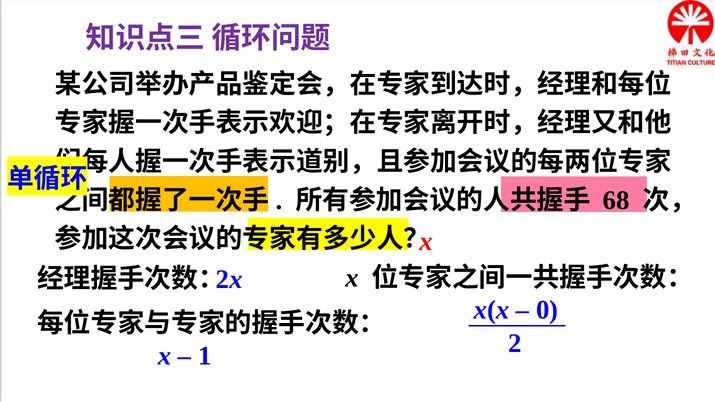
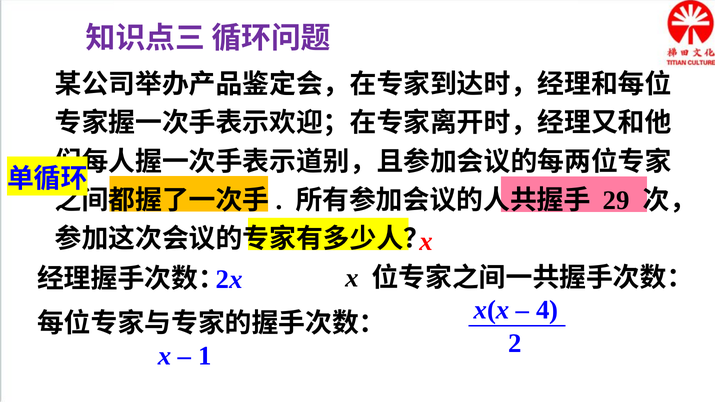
68: 68 -> 29
0: 0 -> 4
